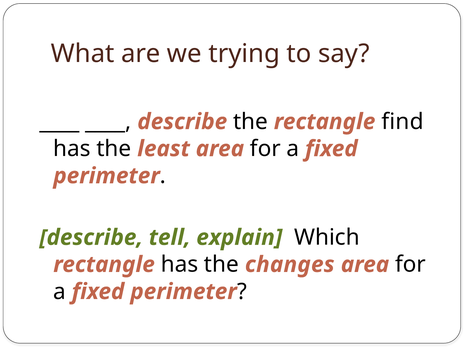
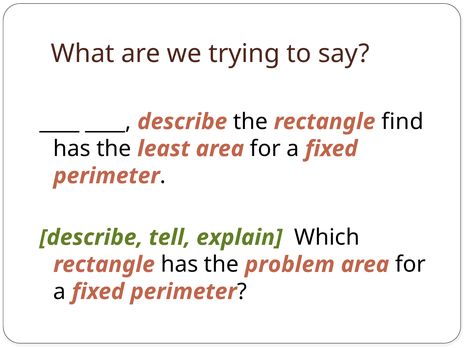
changes: changes -> problem
